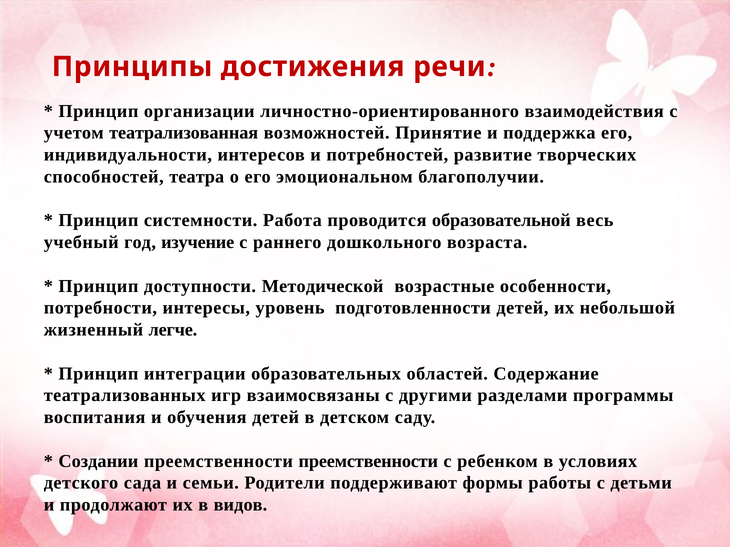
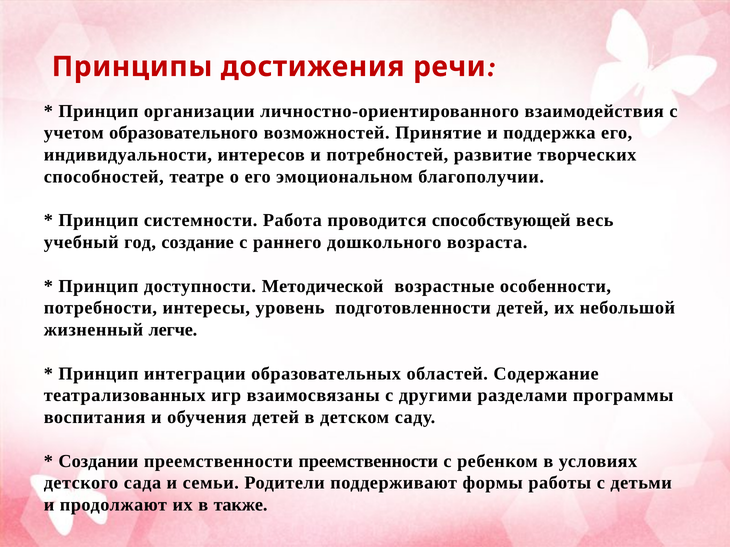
театрализованная: театрализованная -> образовательного
театра: театра -> театре
образовательной: образовательной -> способствующей
изучение: изучение -> создание
видов: видов -> также
